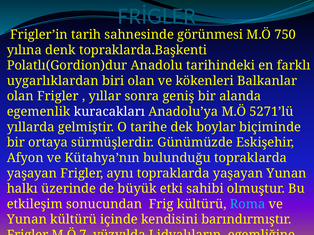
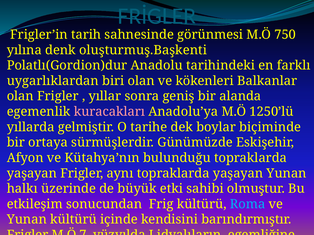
topraklarda.Başkenti: topraklarda.Başkenti -> oluşturmuş.Başkenti
kuracakları colour: white -> pink
5271’lü: 5271’lü -> 1250’lü
